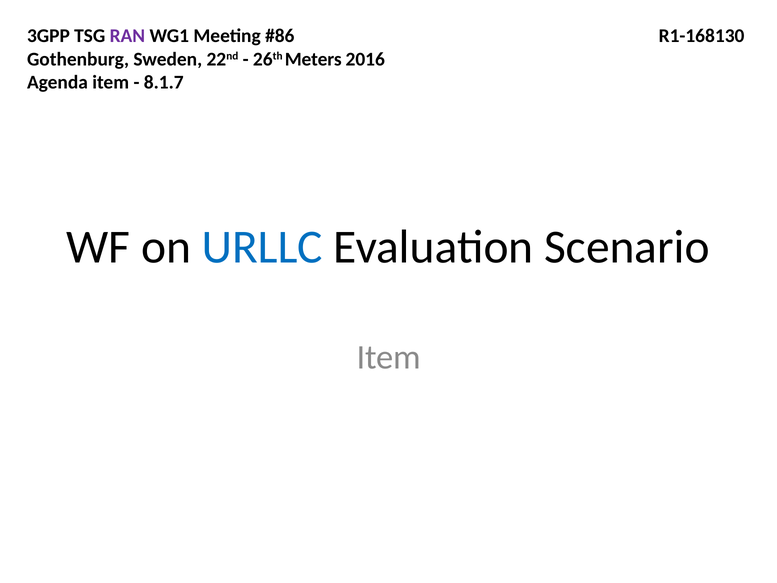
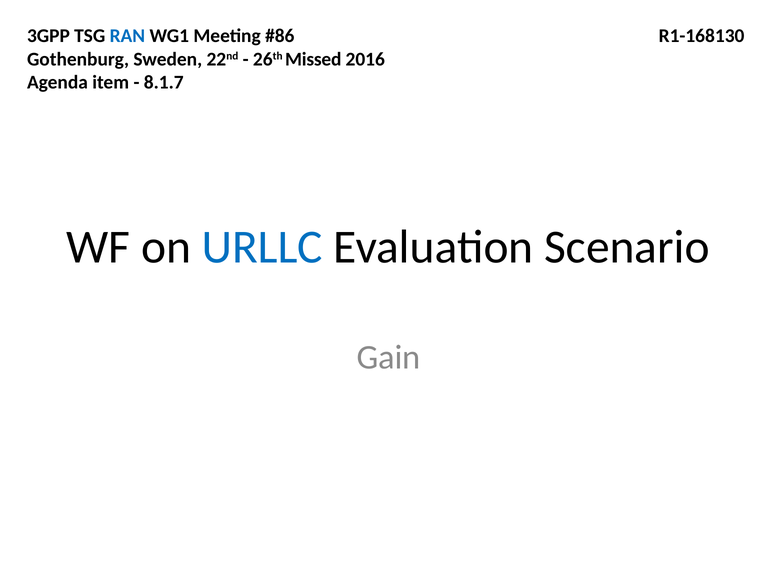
RAN colour: purple -> blue
Meters: Meters -> Missed
Item at (389, 357): Item -> Gain
